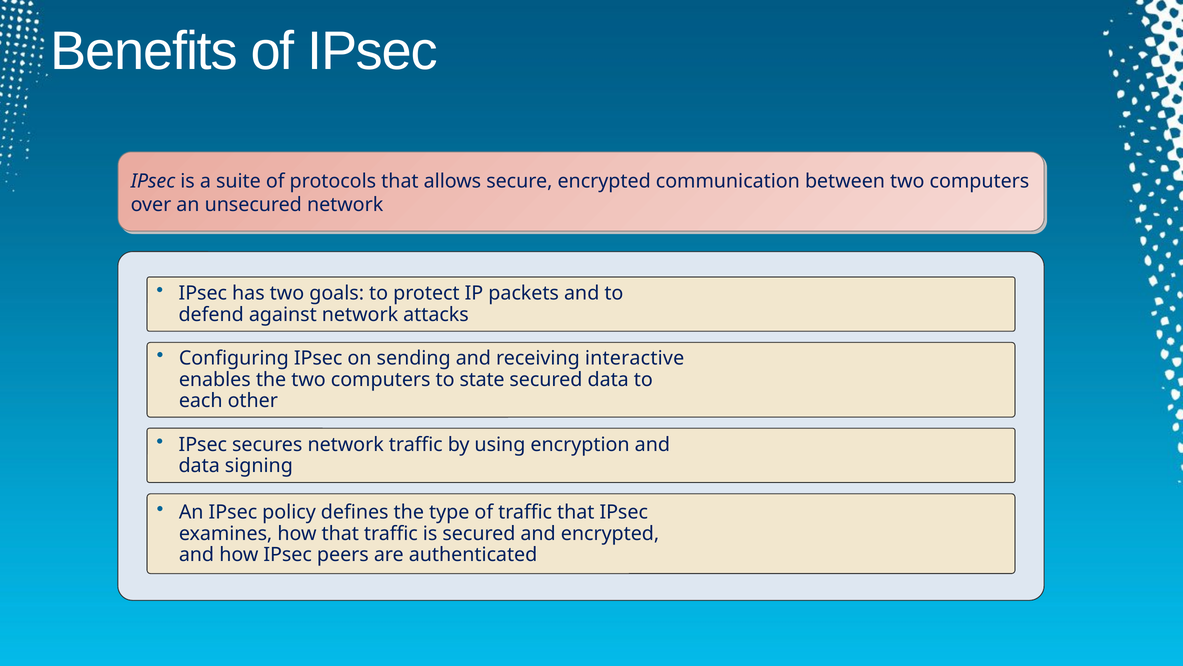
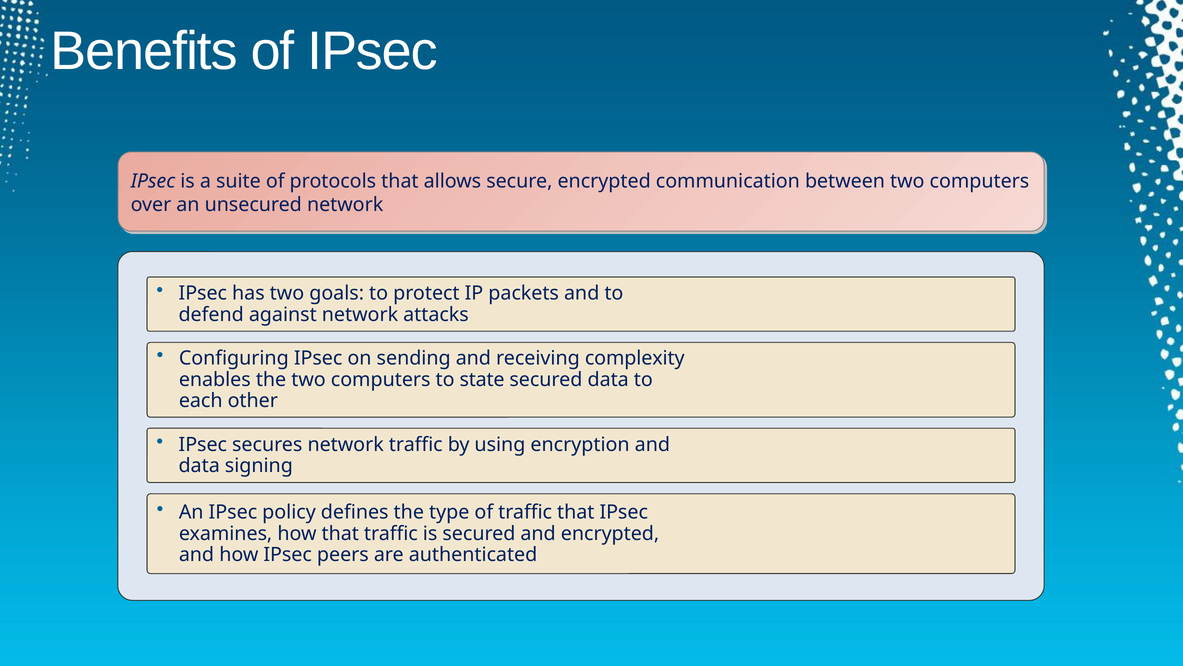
interactive: interactive -> complexity
